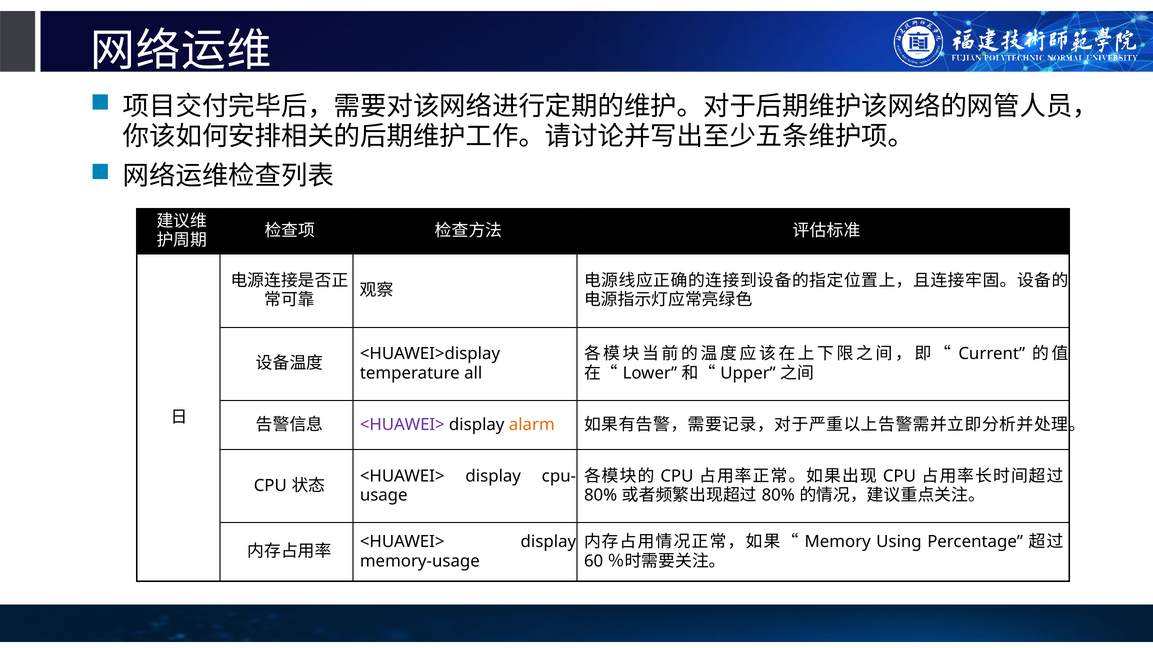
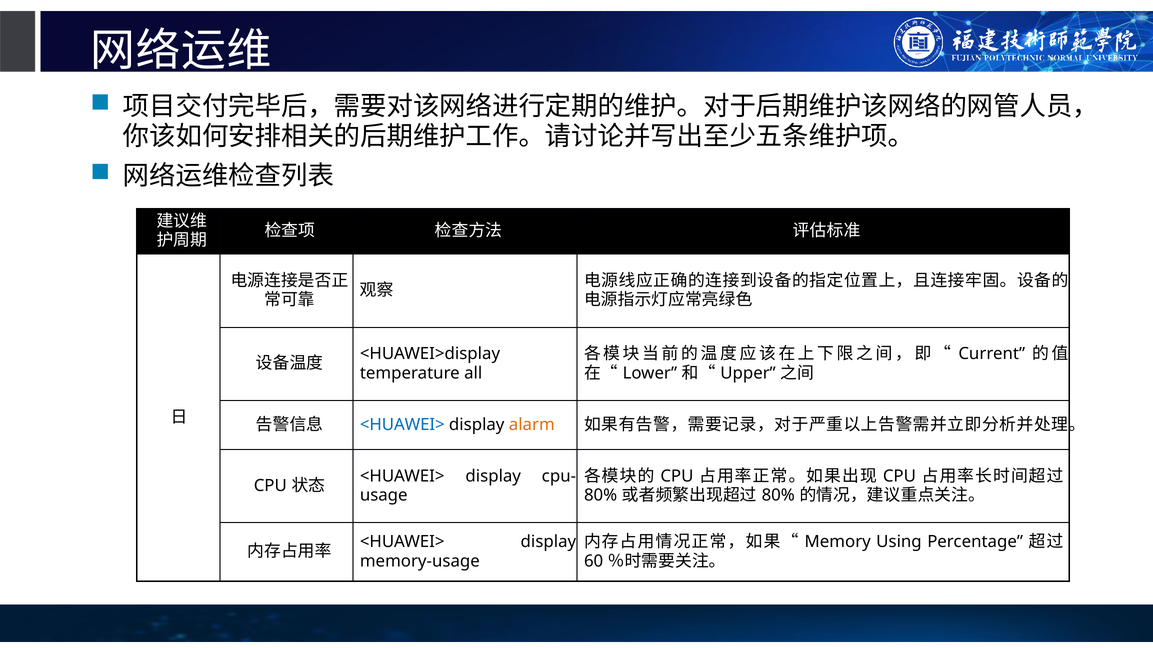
<HUAWEI> at (402, 425) colour: purple -> blue
